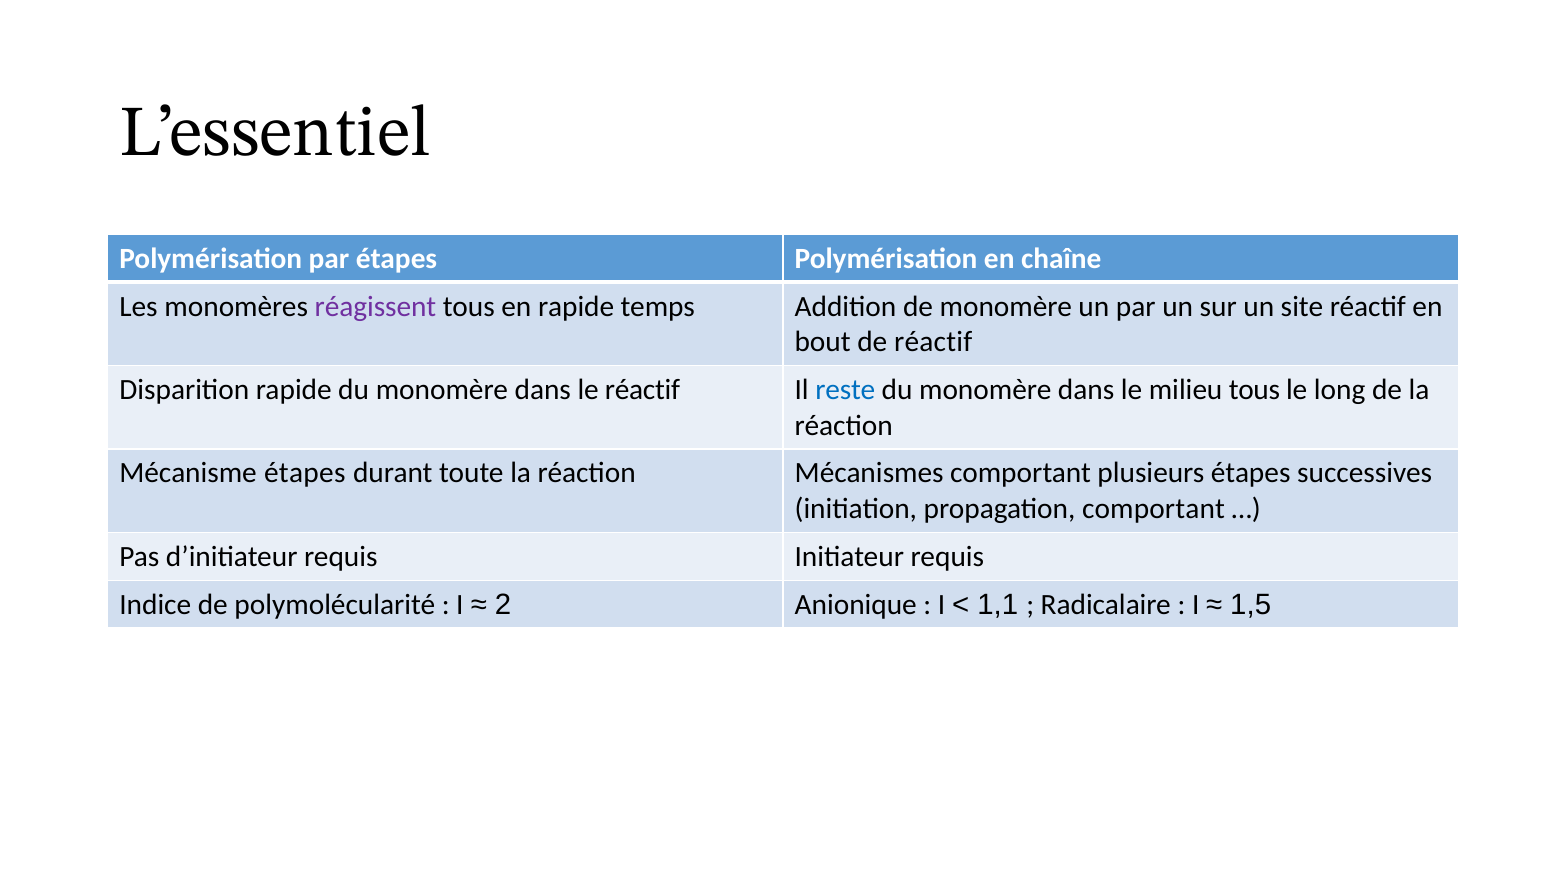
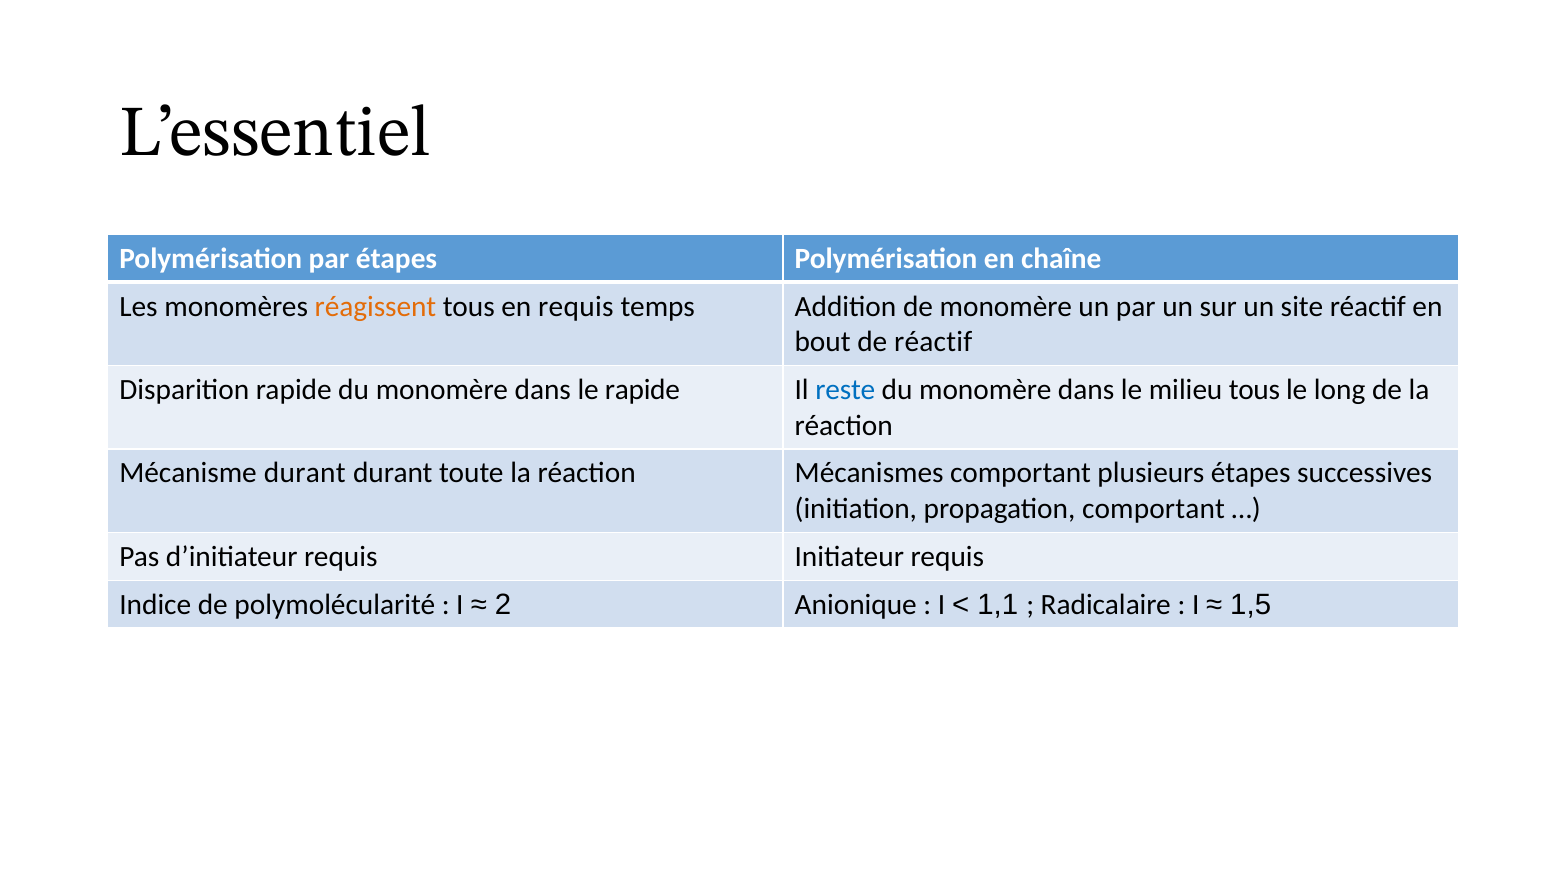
réagissent colour: purple -> orange
en rapide: rapide -> requis
le réactif: réactif -> rapide
Mécanisme étapes: étapes -> durant
